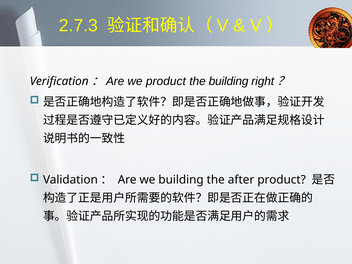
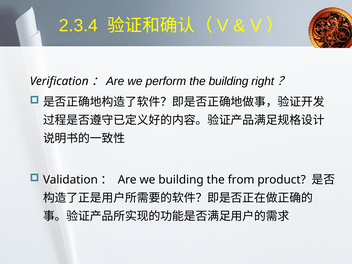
2.7.3: 2.7.3 -> 2.3.4
we product: product -> perform
after: after -> from
